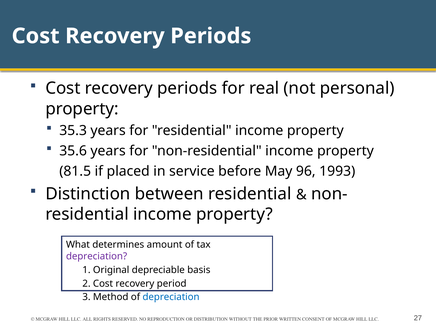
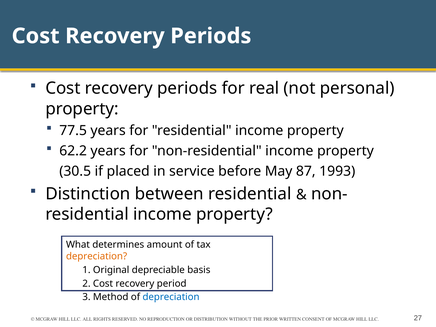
35.3: 35.3 -> 77.5
35.6: 35.6 -> 62.2
81.5: 81.5 -> 30.5
96: 96 -> 87
depreciation at (97, 256) colour: purple -> orange
